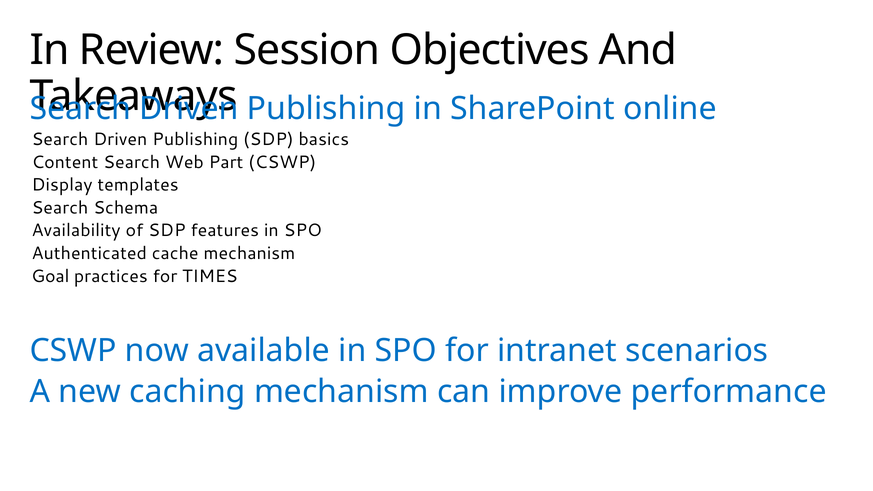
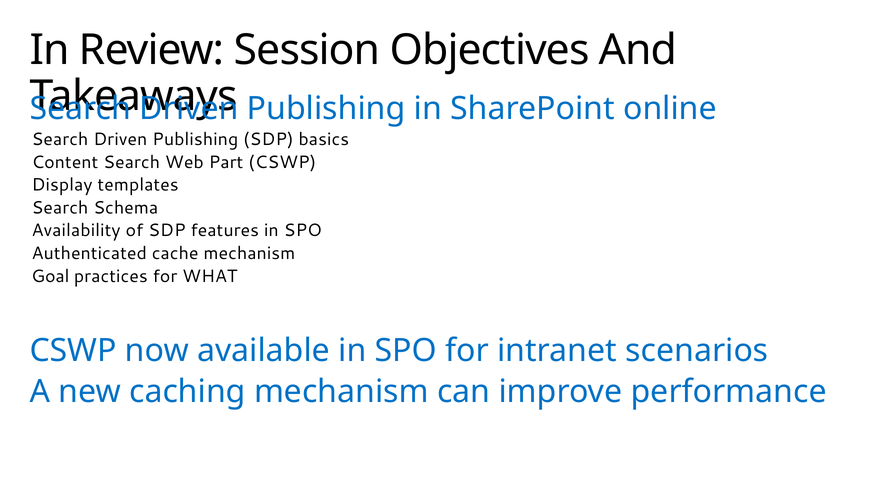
TIMES: TIMES -> WHAT
